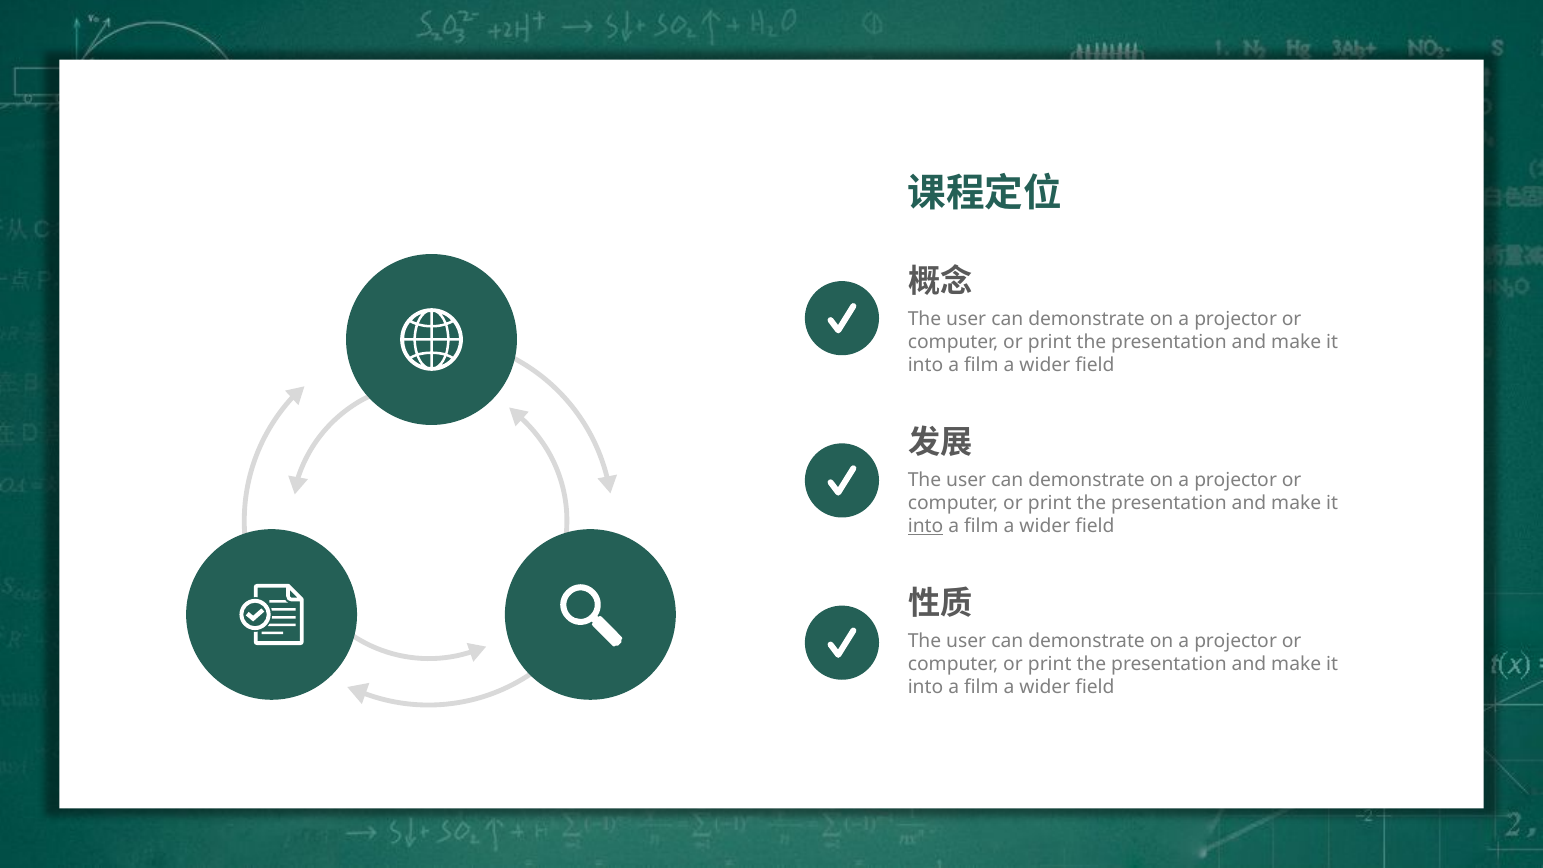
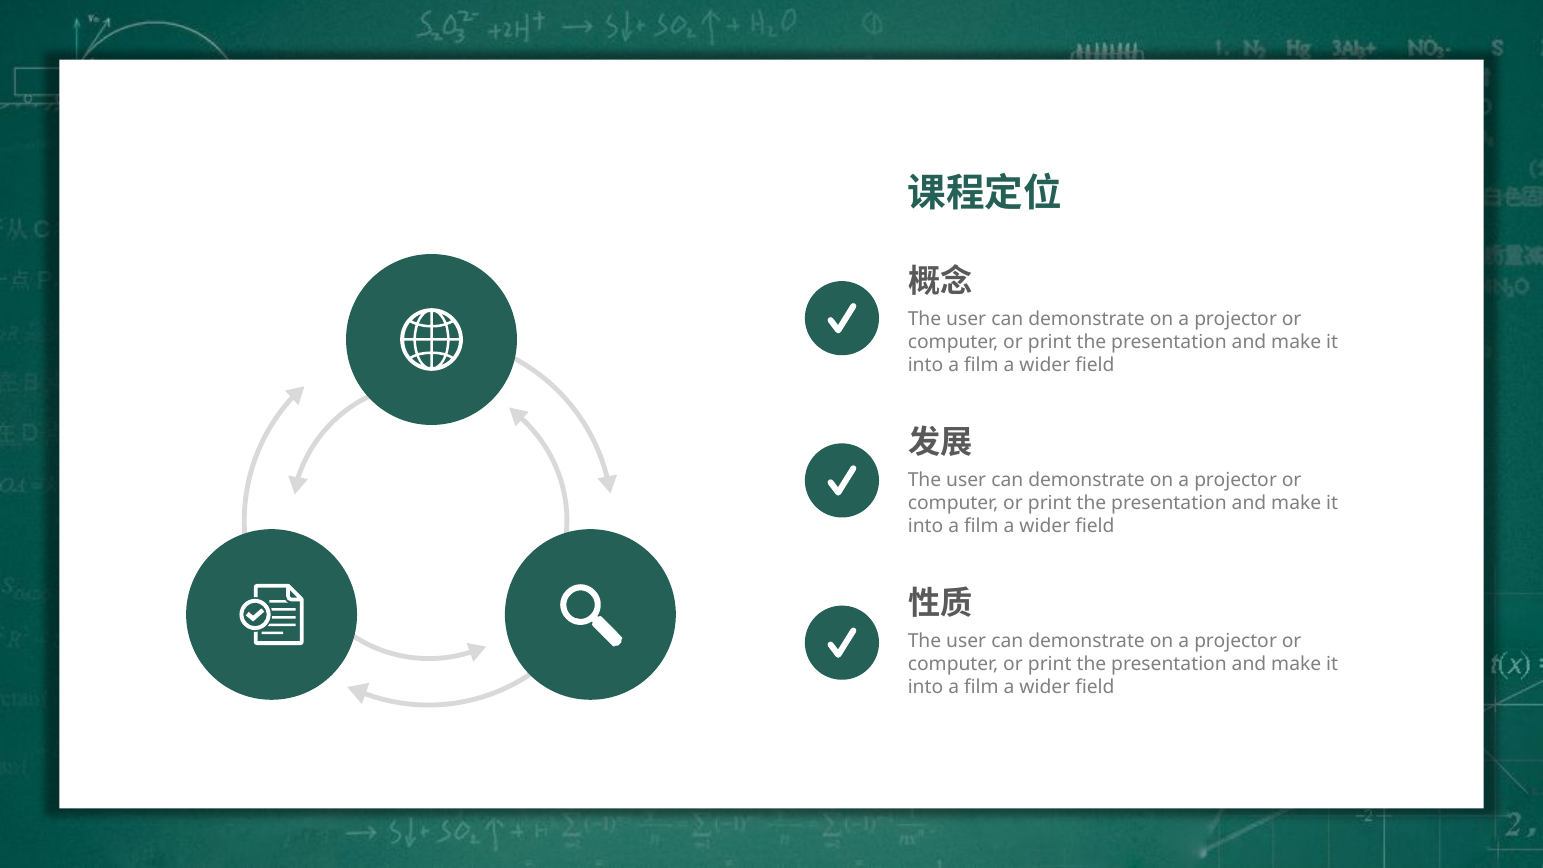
into at (926, 526) underline: present -> none
